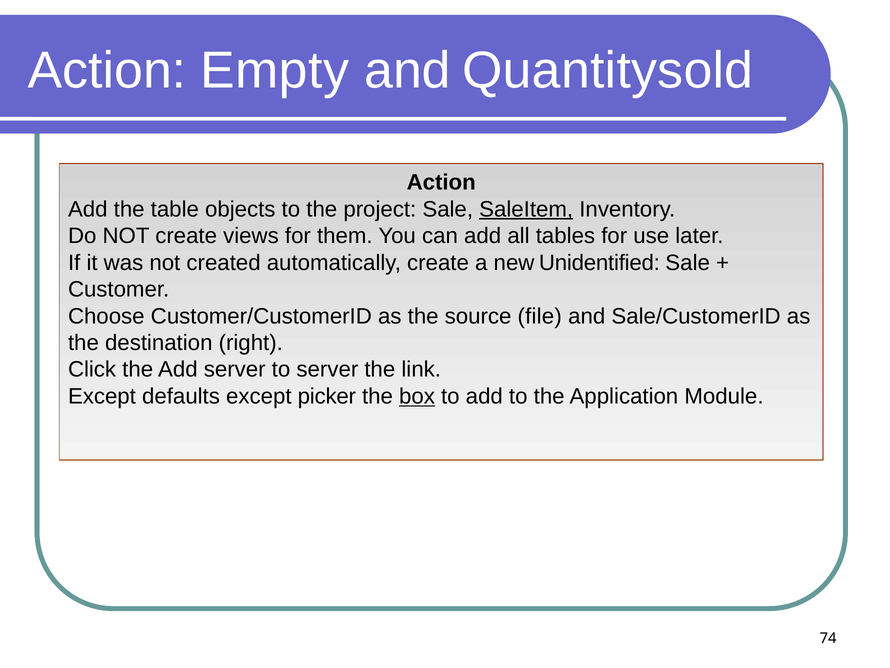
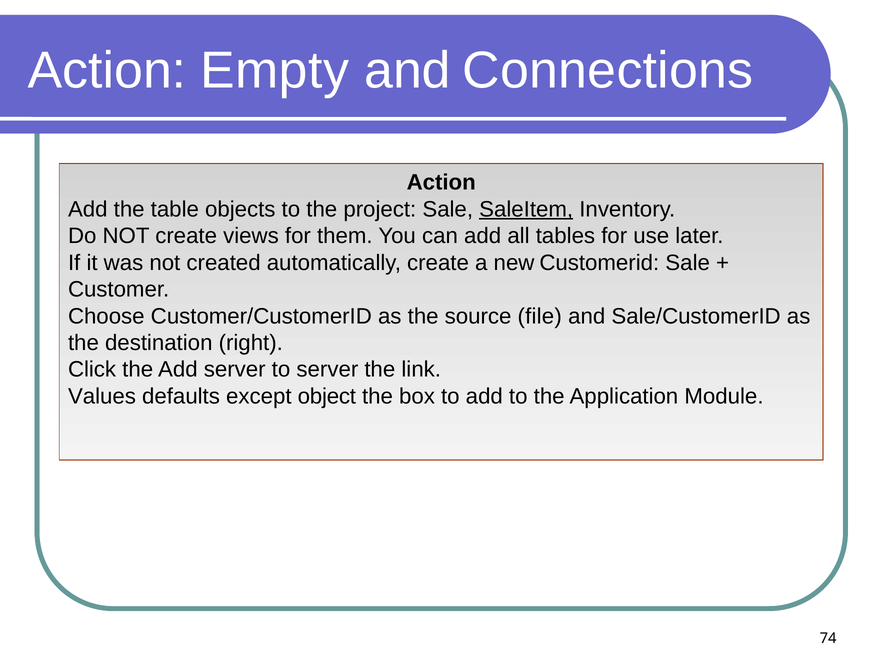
Quantitysold: Quantitysold -> Connections
Unidentified: Unidentified -> Customerid
Except at (102, 396): Except -> Values
picker: picker -> object
box underline: present -> none
